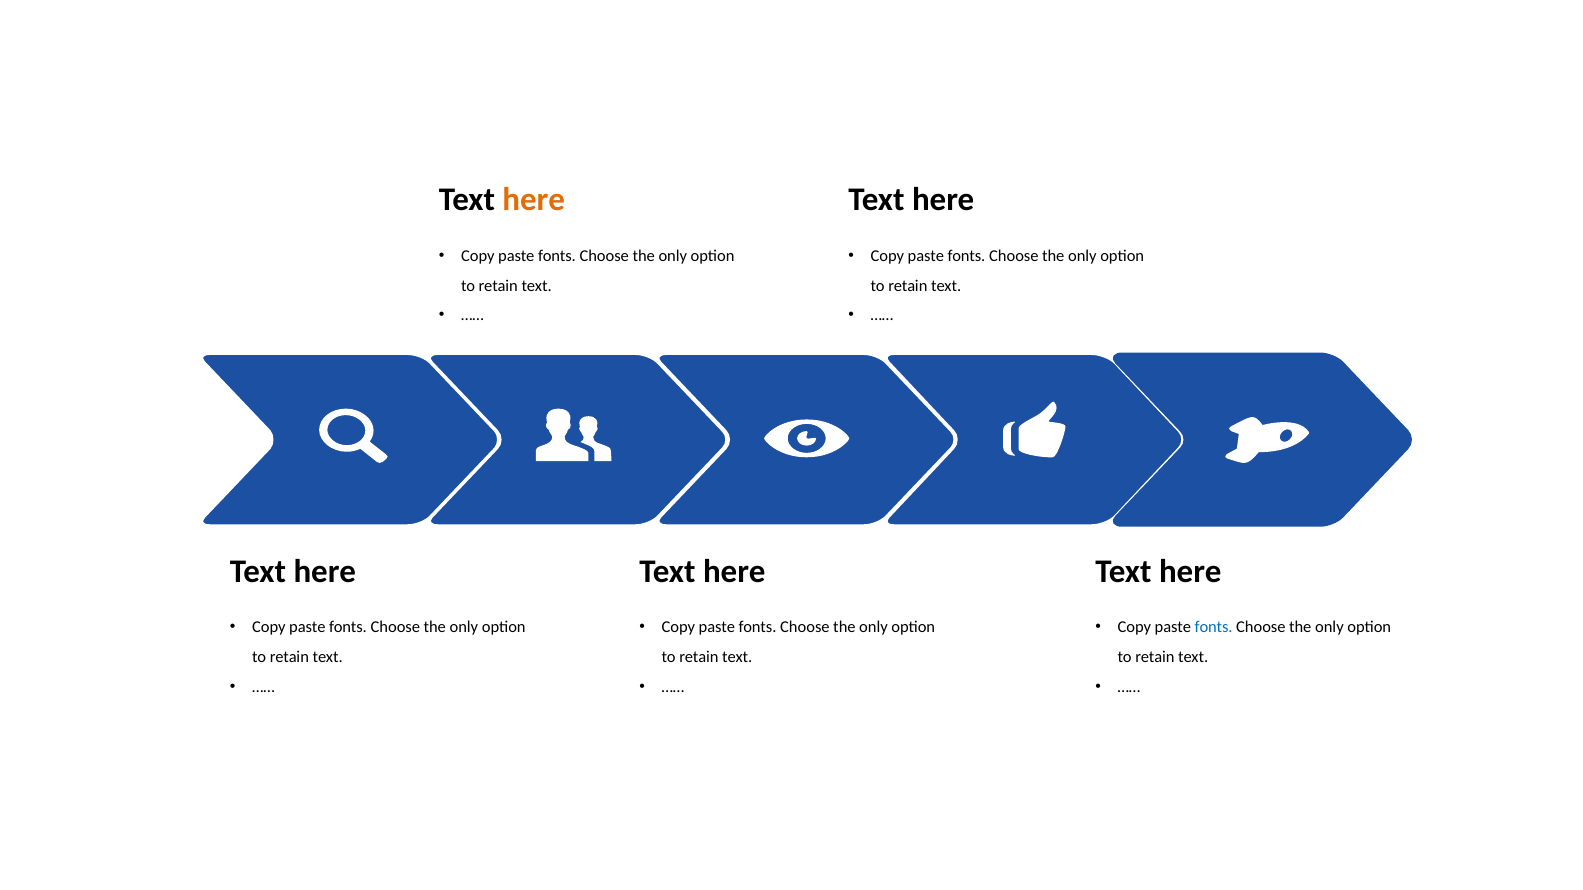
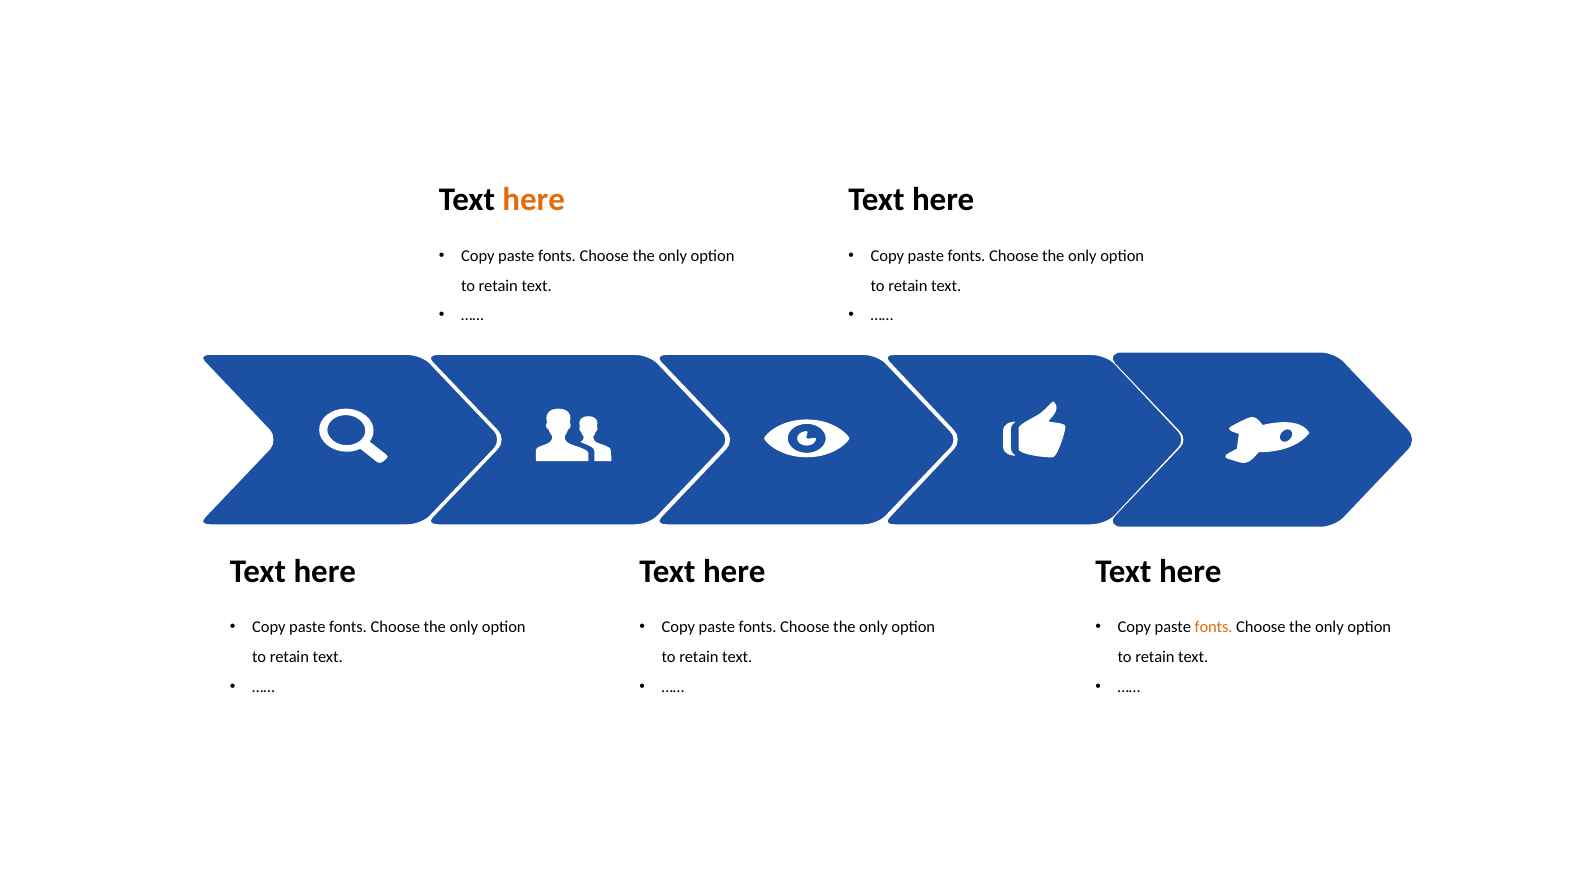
fonts at (1214, 628) colour: blue -> orange
